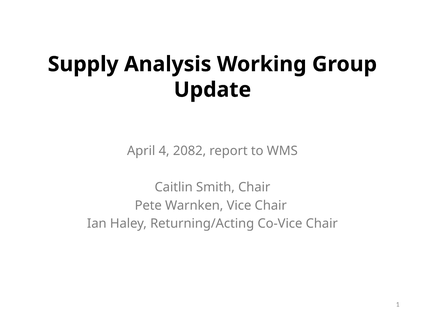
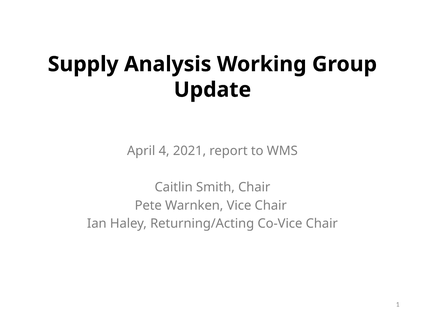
2082: 2082 -> 2021
